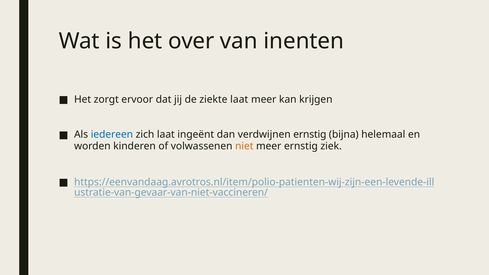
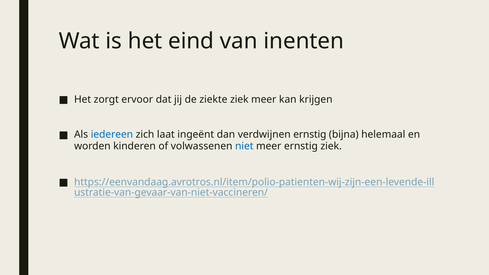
over: over -> eind
ziekte laat: laat -> ziek
niet colour: orange -> blue
